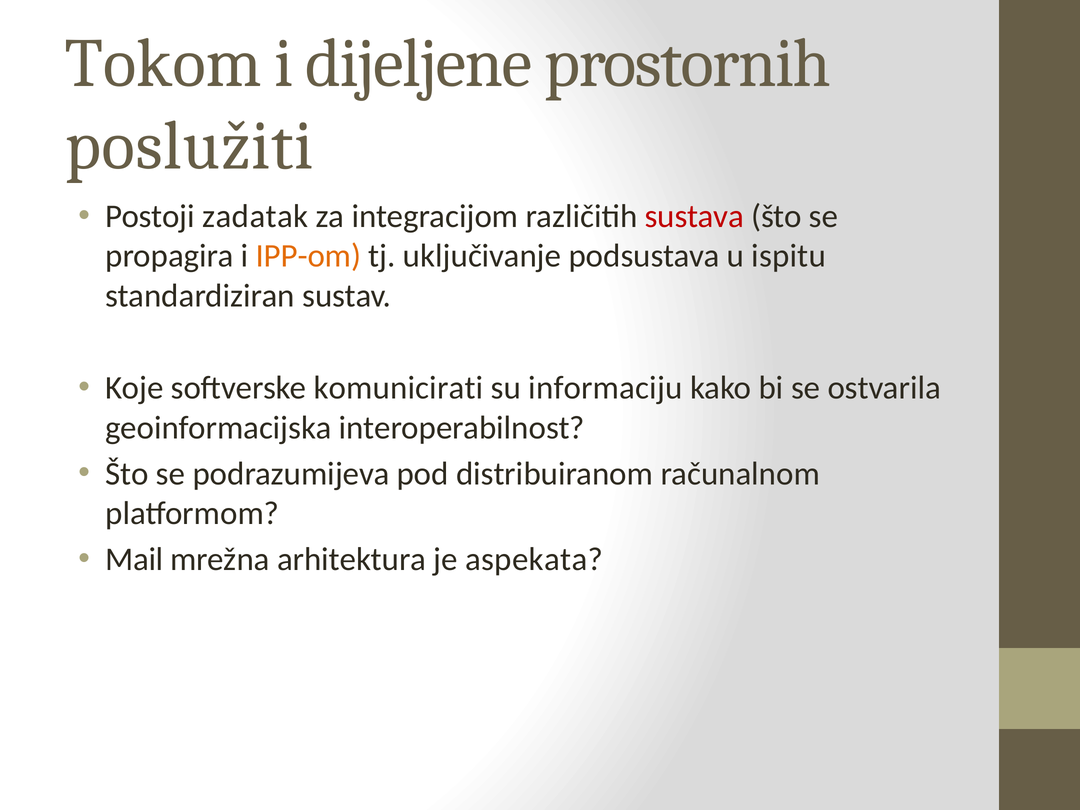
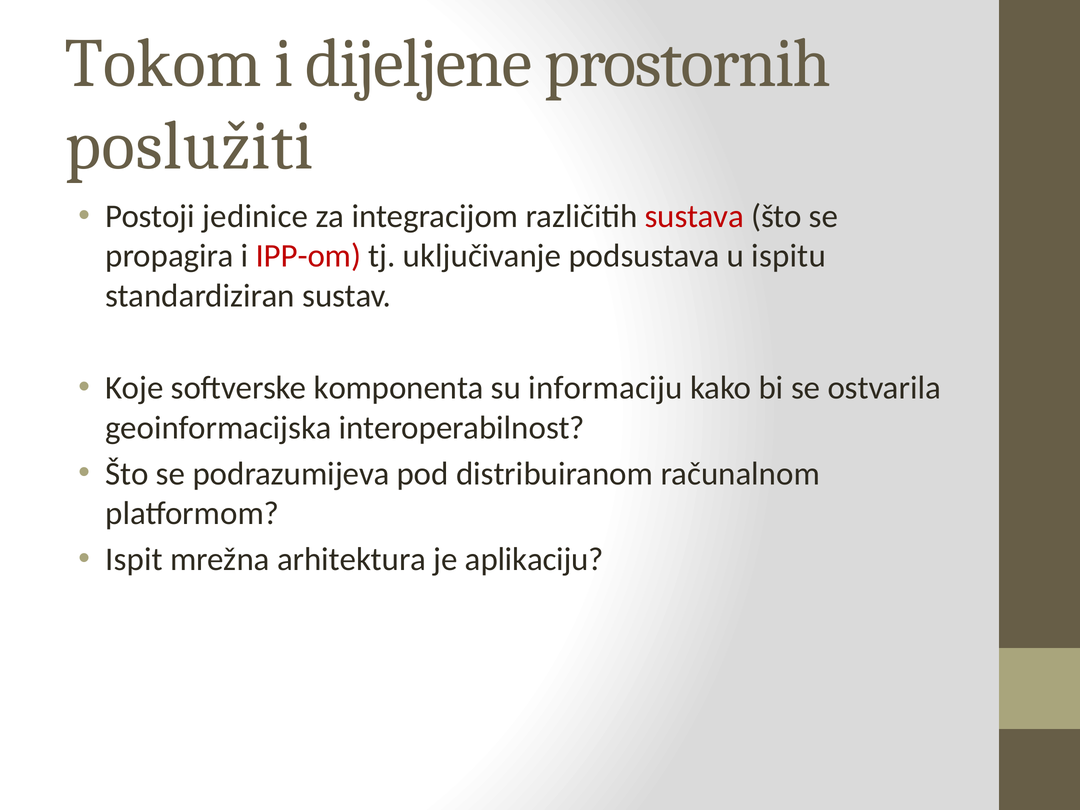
zadatak: zadatak -> jedinice
IPP-om colour: orange -> red
komunicirati: komunicirati -> komponenta
Mail: Mail -> Ispit
aspekata: aspekata -> aplikaciju
